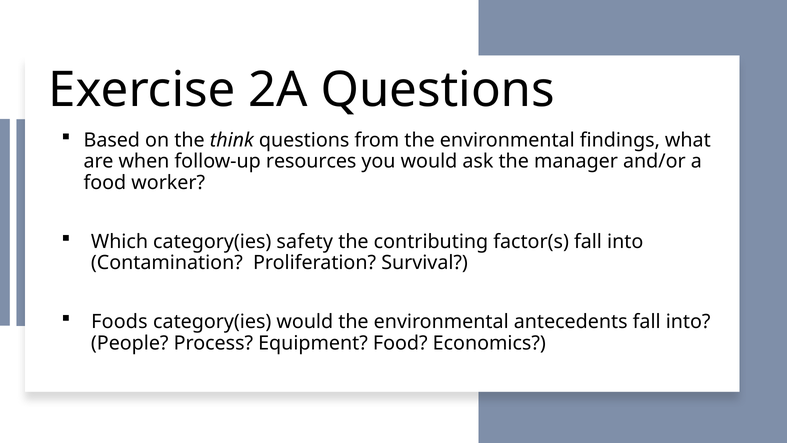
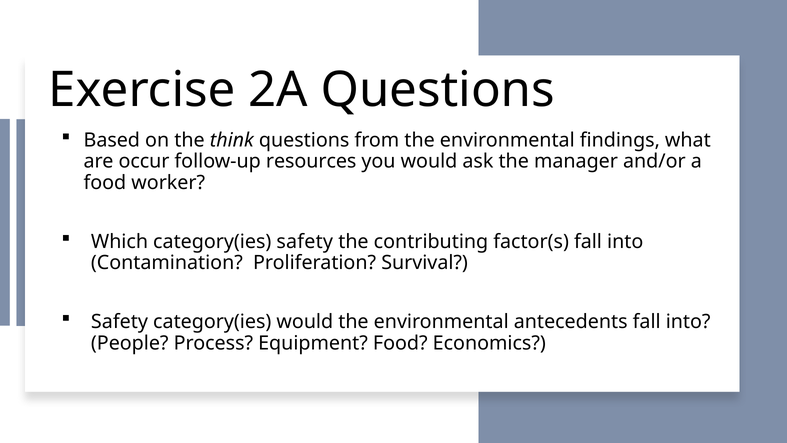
when: when -> occur
Foods at (119, 322): Foods -> Safety
